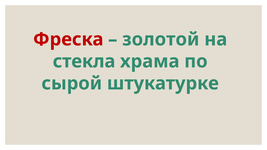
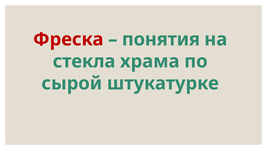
золотой: золотой -> понятия
